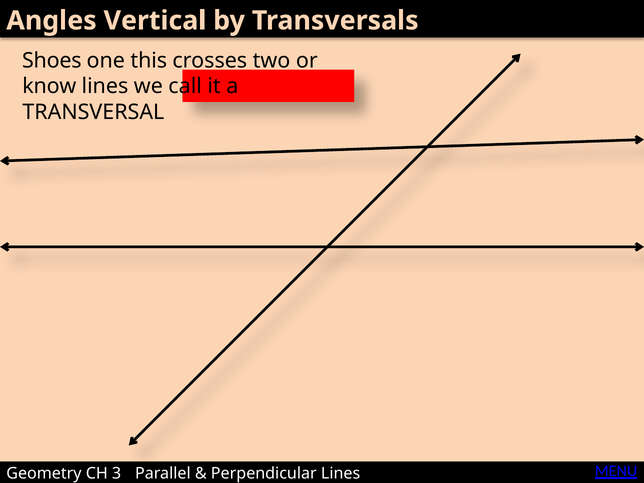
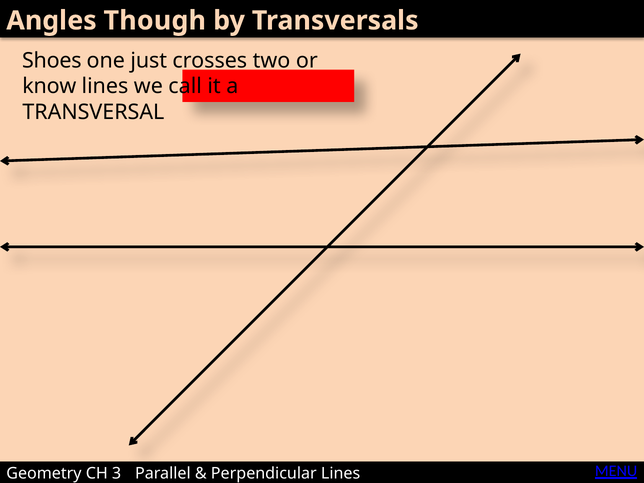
Vertical: Vertical -> Though
this: this -> just
